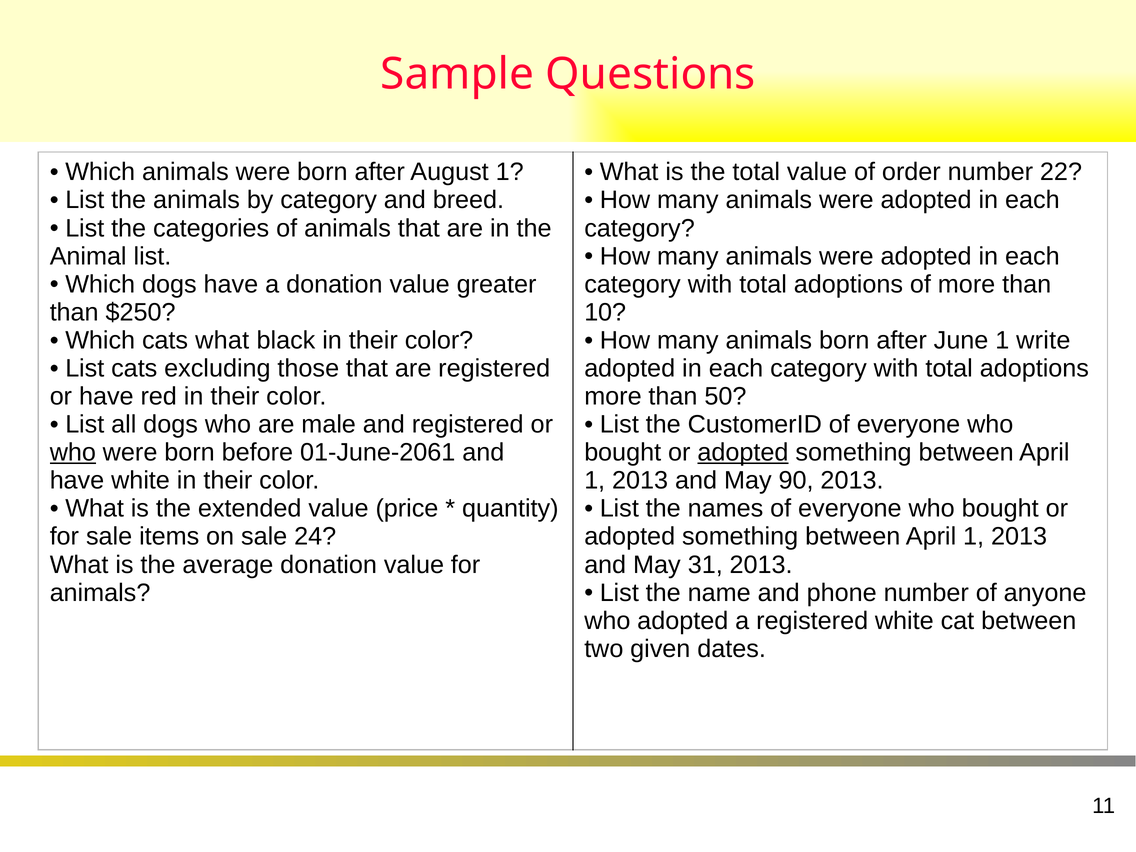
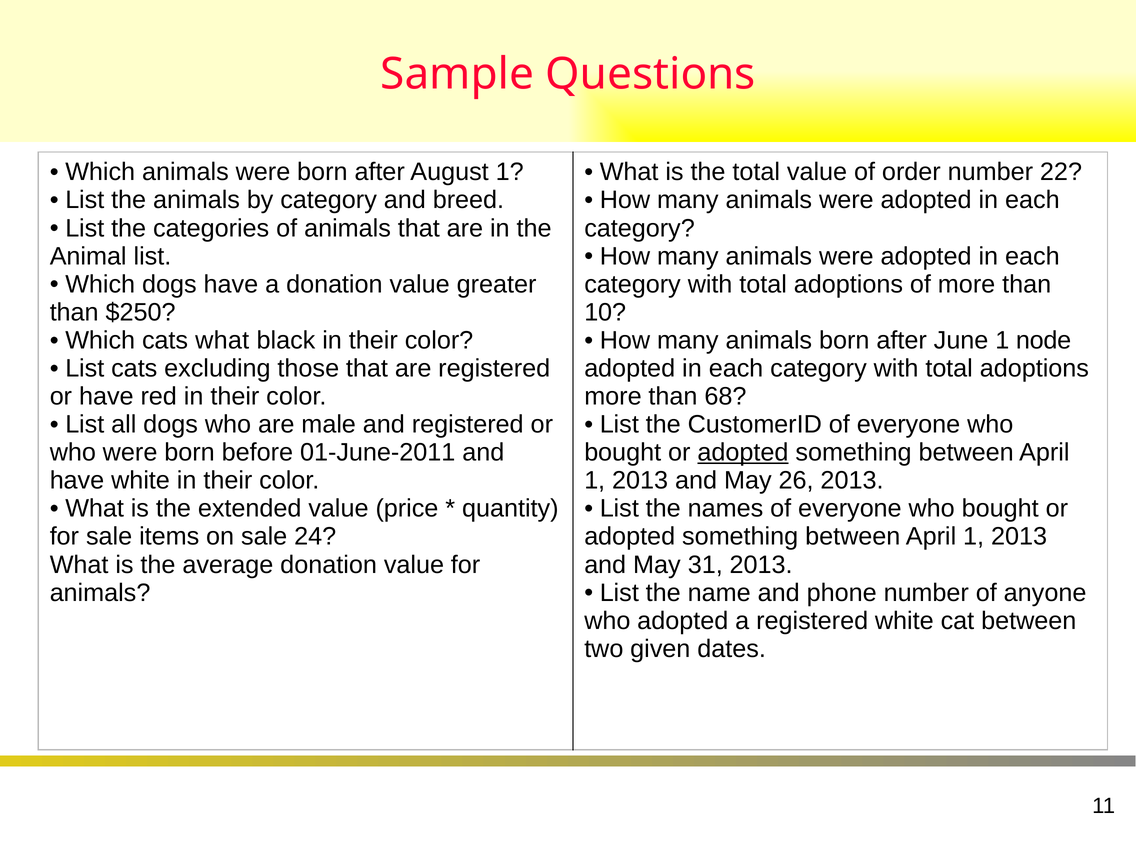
write: write -> node
50: 50 -> 68
who at (73, 453) underline: present -> none
01-June-2061: 01-June-2061 -> 01-June-2011
90: 90 -> 26
